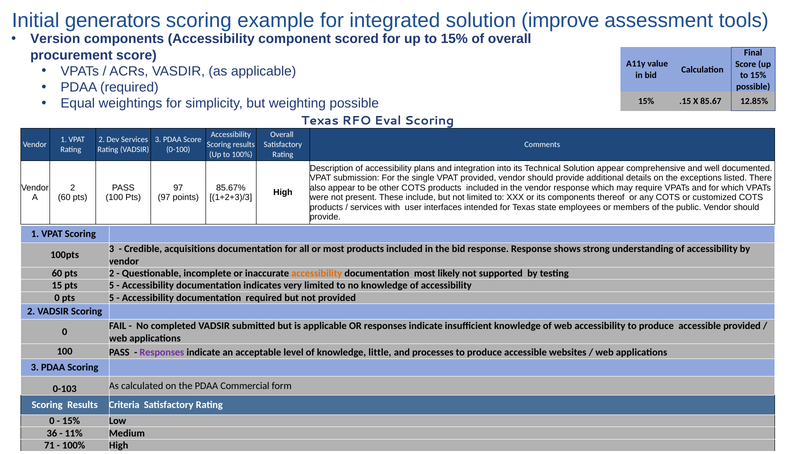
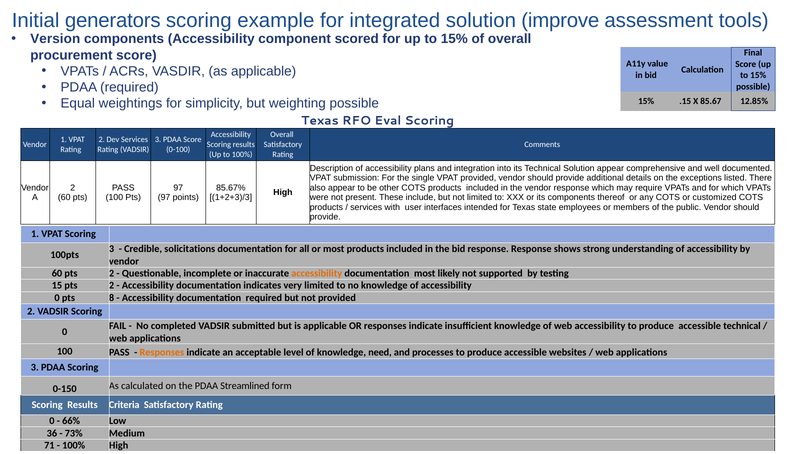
acquisitions: acquisitions -> solicitations
15 pts 5: 5 -> 2
0 pts 5: 5 -> 8
accessible provided: provided -> technical
Responses at (162, 353) colour: purple -> orange
little: little -> need
0-103: 0-103 -> 0-150
Commercial: Commercial -> Streamlined
15% at (71, 421): 15% -> 66%
11%: 11% -> 73%
